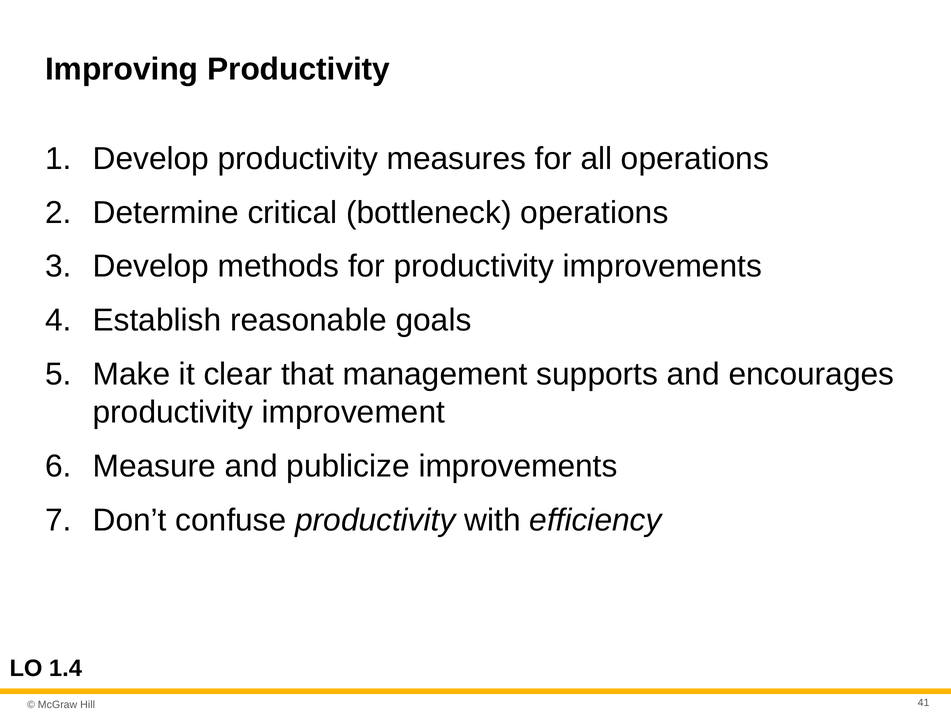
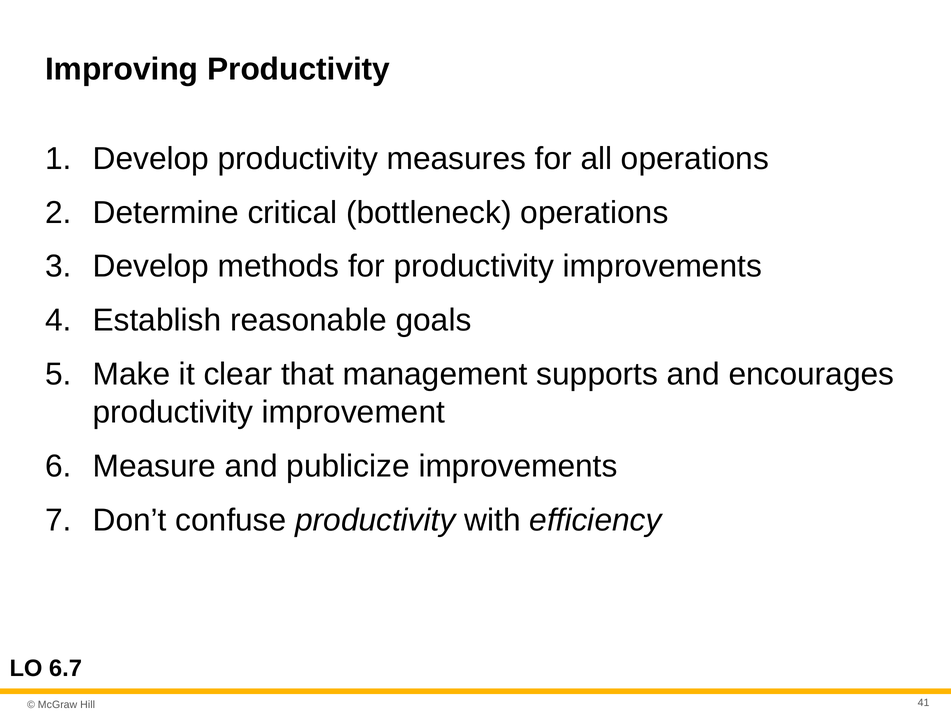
1.4: 1.4 -> 6.7
